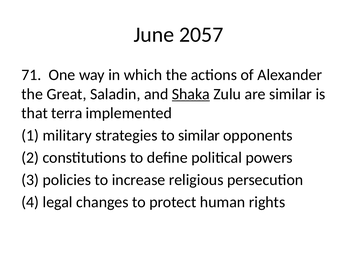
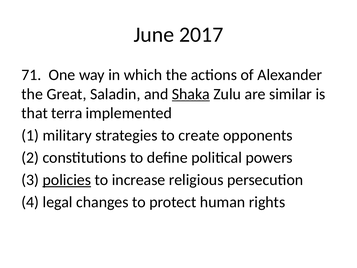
2057: 2057 -> 2017
to similar: similar -> create
policies underline: none -> present
